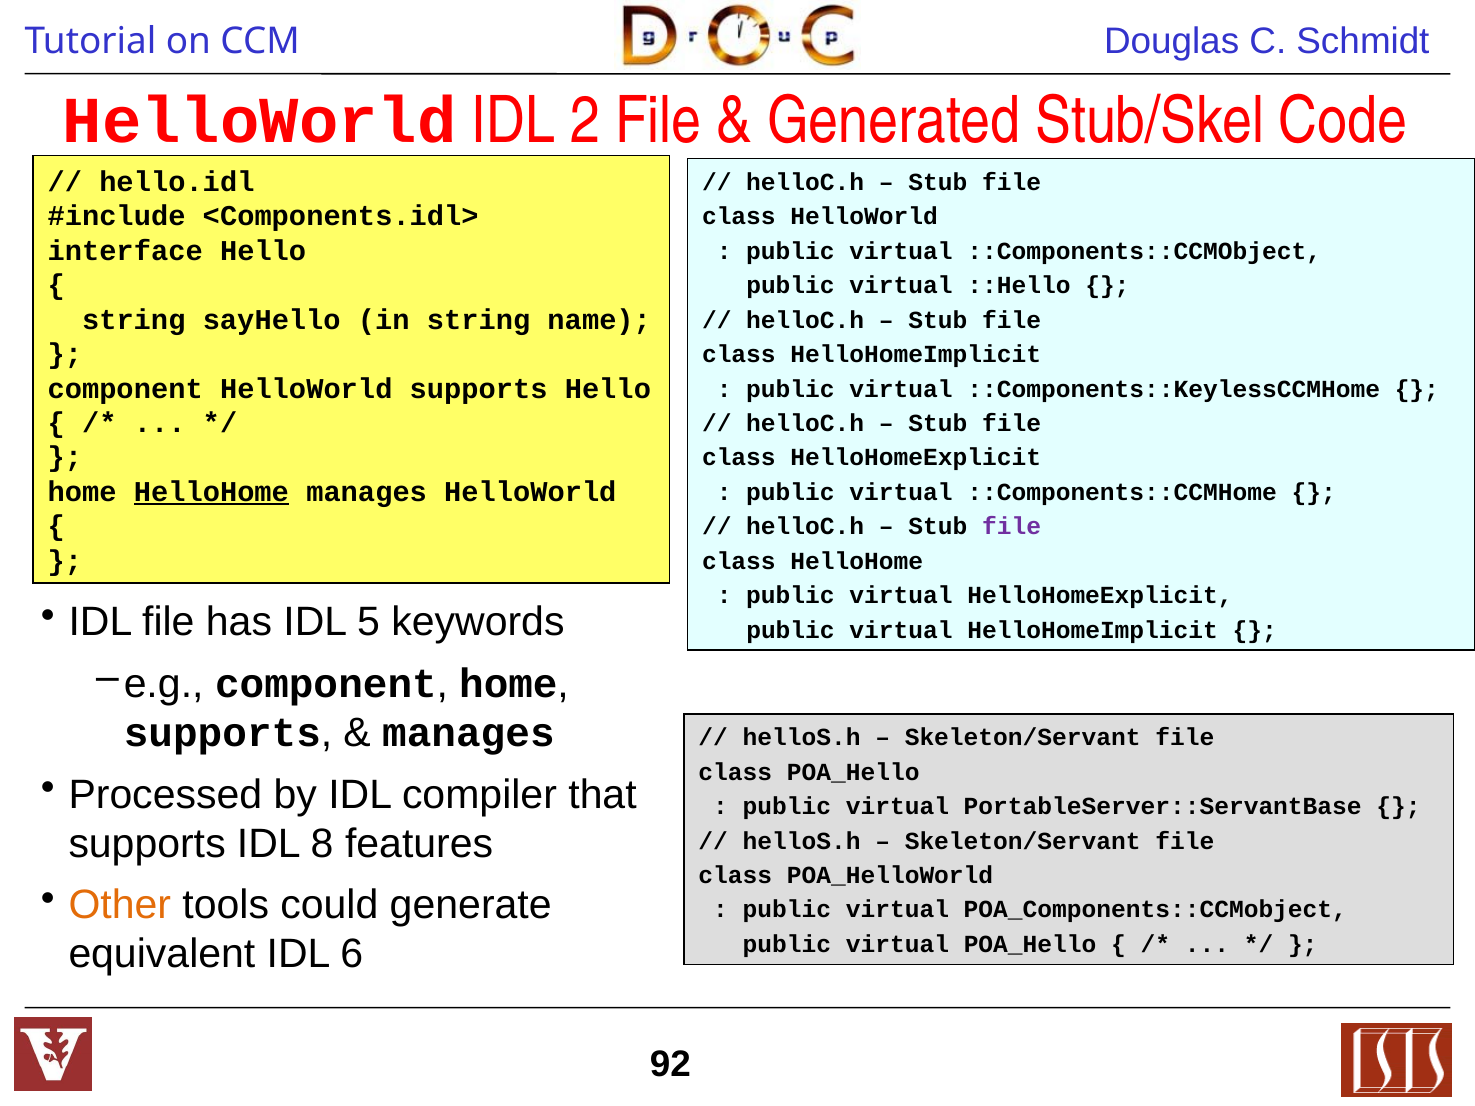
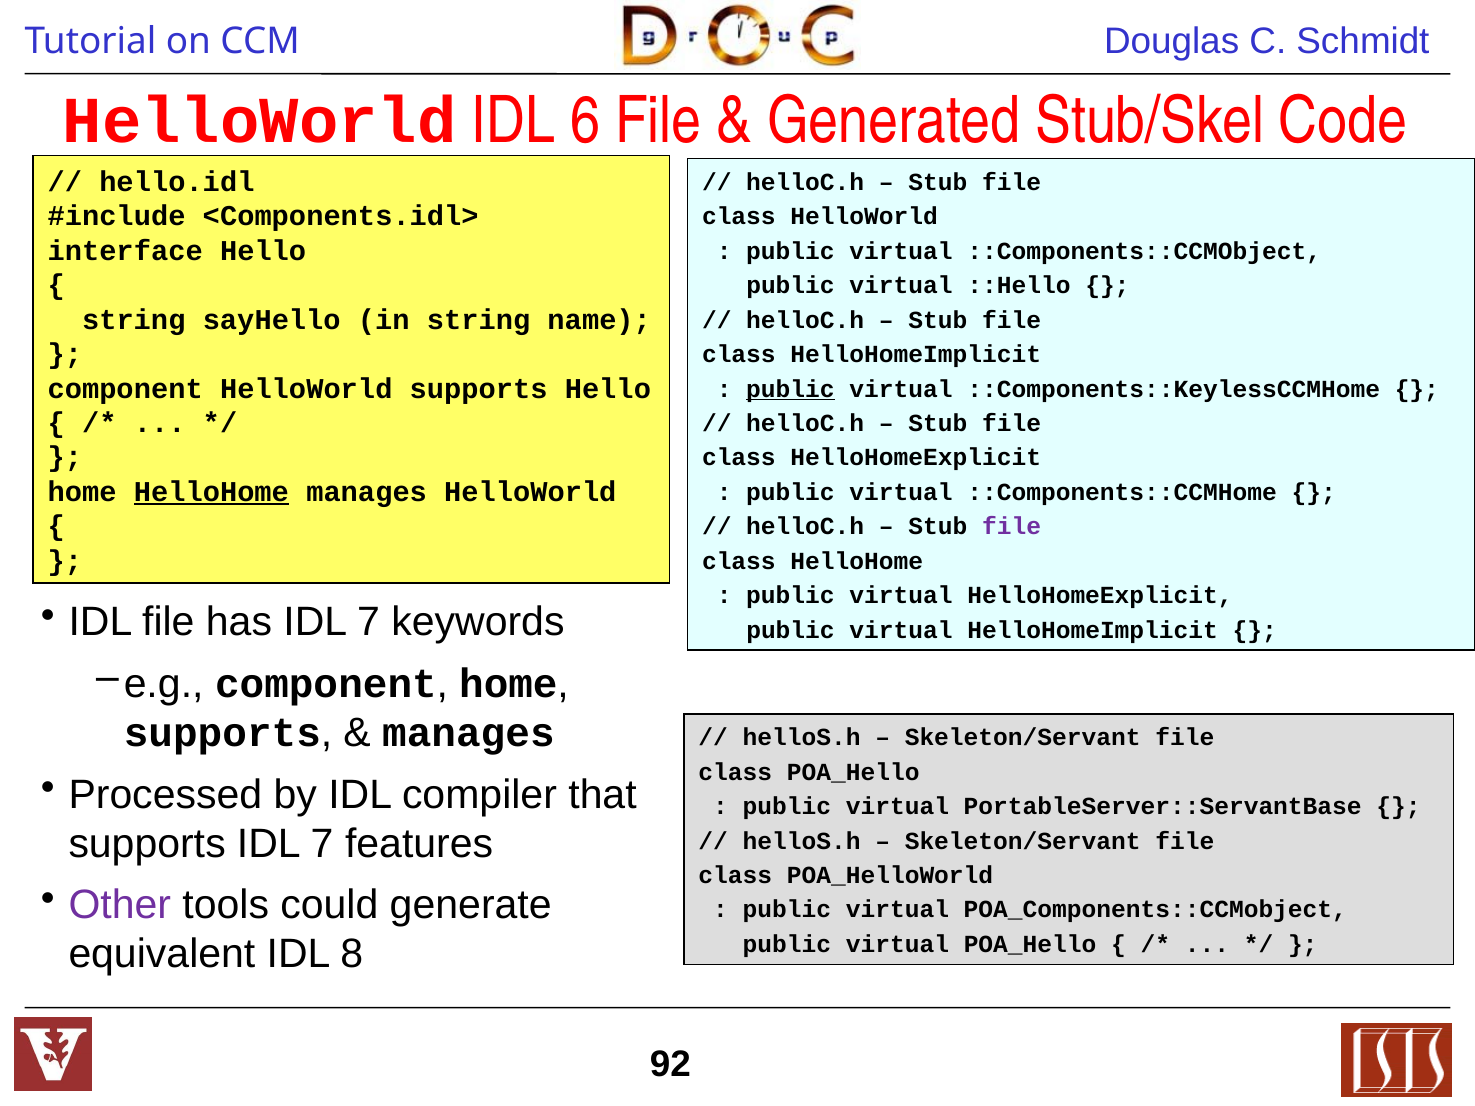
2: 2 -> 6
public at (790, 389) underline: none -> present
has IDL 5: 5 -> 7
supports IDL 8: 8 -> 7
Other colour: orange -> purple
6: 6 -> 8
